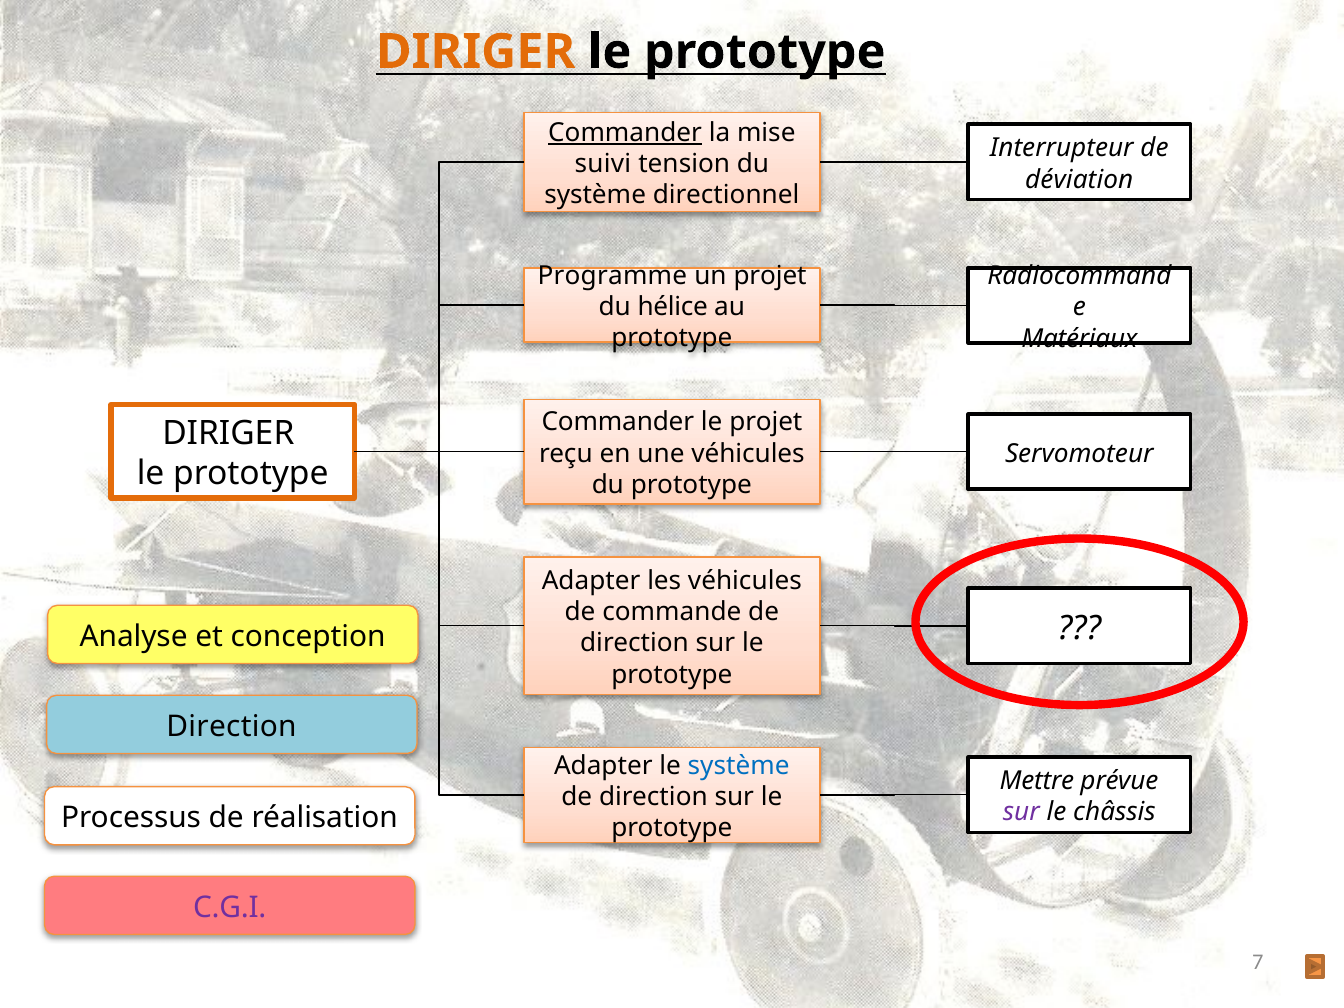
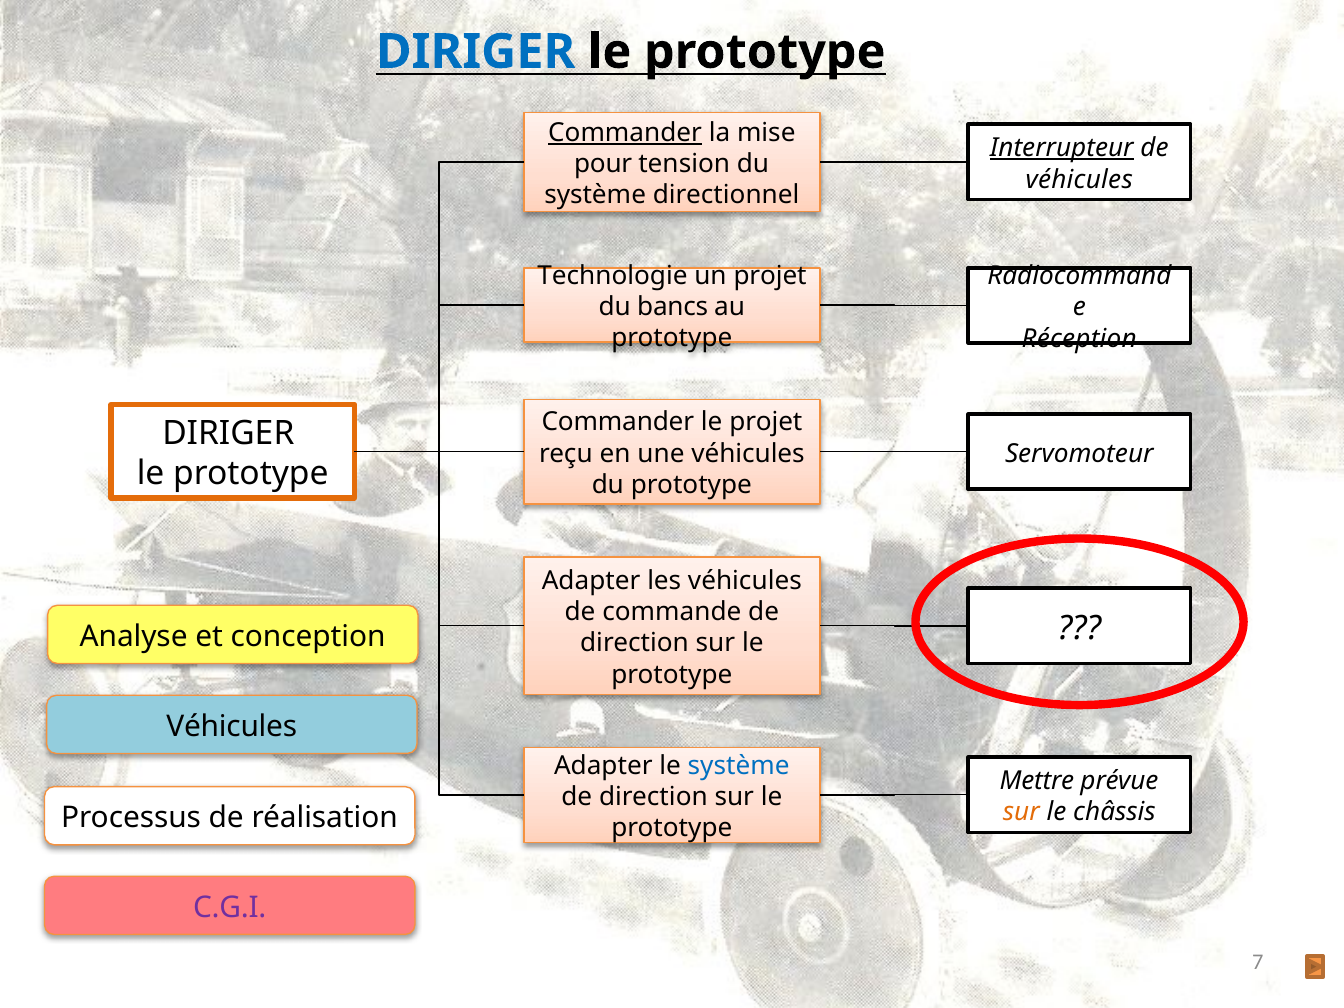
DIRIGER at (476, 52) colour: orange -> blue
Interrupteur underline: none -> present
suivi: suivi -> pour
déviation at (1079, 179): déviation -> véhicules
Programme: Programme -> Technologie
hélice: hélice -> bancs
Matériaux: Matériaux -> Réception
Direction at (232, 726): Direction -> Véhicules
sur at (1021, 812) colour: purple -> orange
